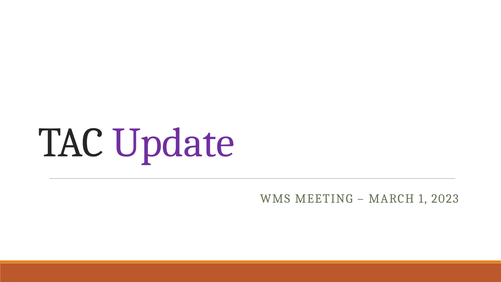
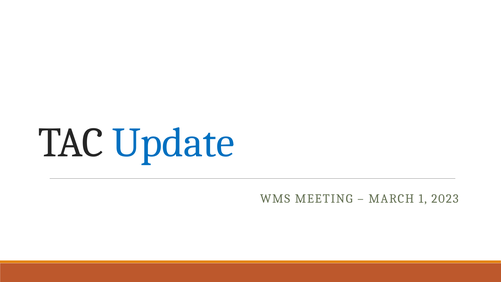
Update colour: purple -> blue
